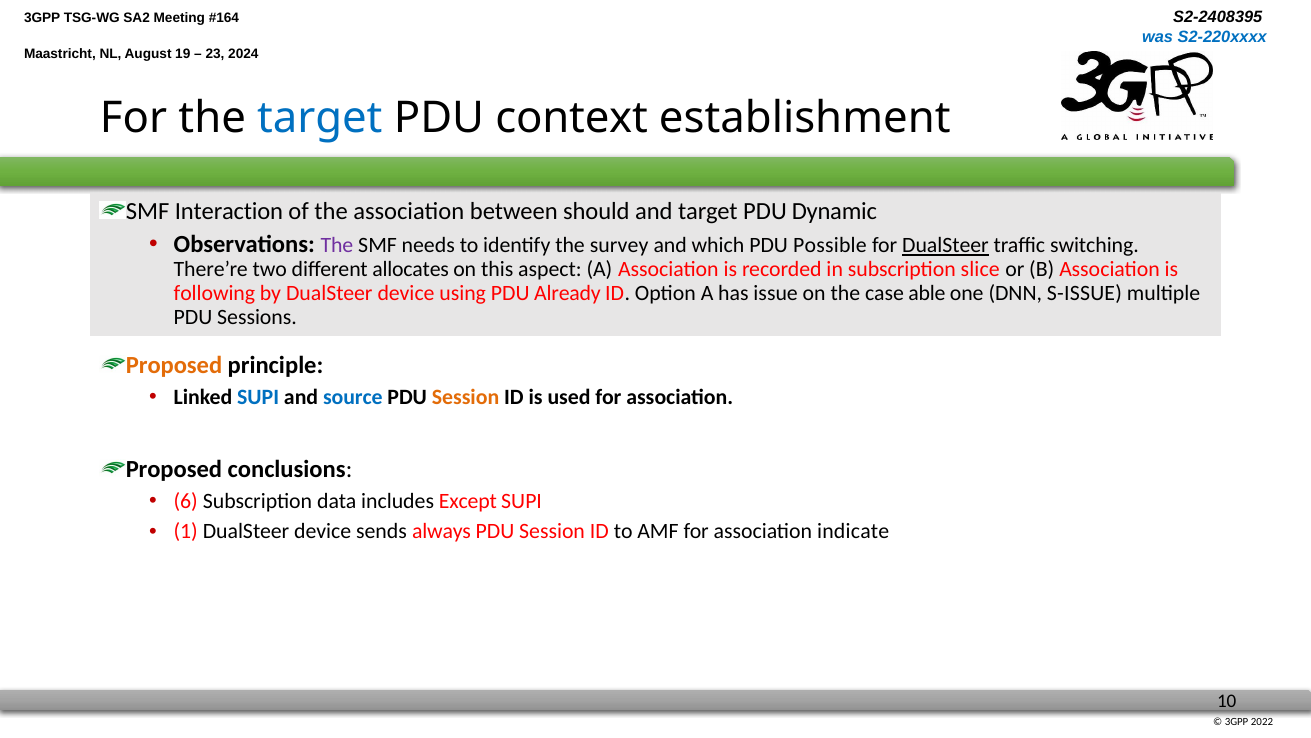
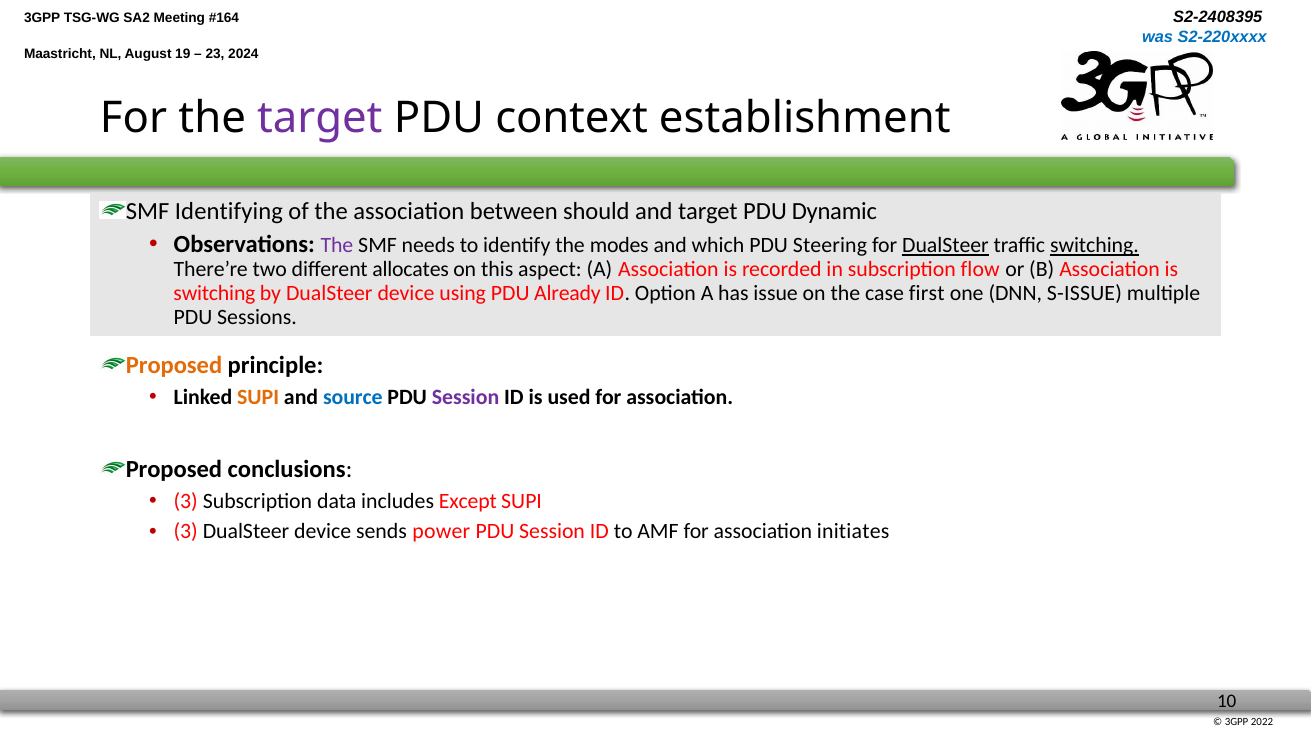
target at (320, 118) colour: blue -> purple
Interaction: Interaction -> Identifying
survey: survey -> modes
Possible: Possible -> Steering
switching at (1094, 245) underline: none -> present
slice: slice -> flow
following at (214, 293): following -> switching
able: able -> first
SUPI at (258, 397) colour: blue -> orange
Session at (466, 397) colour: orange -> purple
6 at (186, 501): 6 -> 3
1 at (186, 531): 1 -> 3
always: always -> power
indicate: indicate -> initiates
